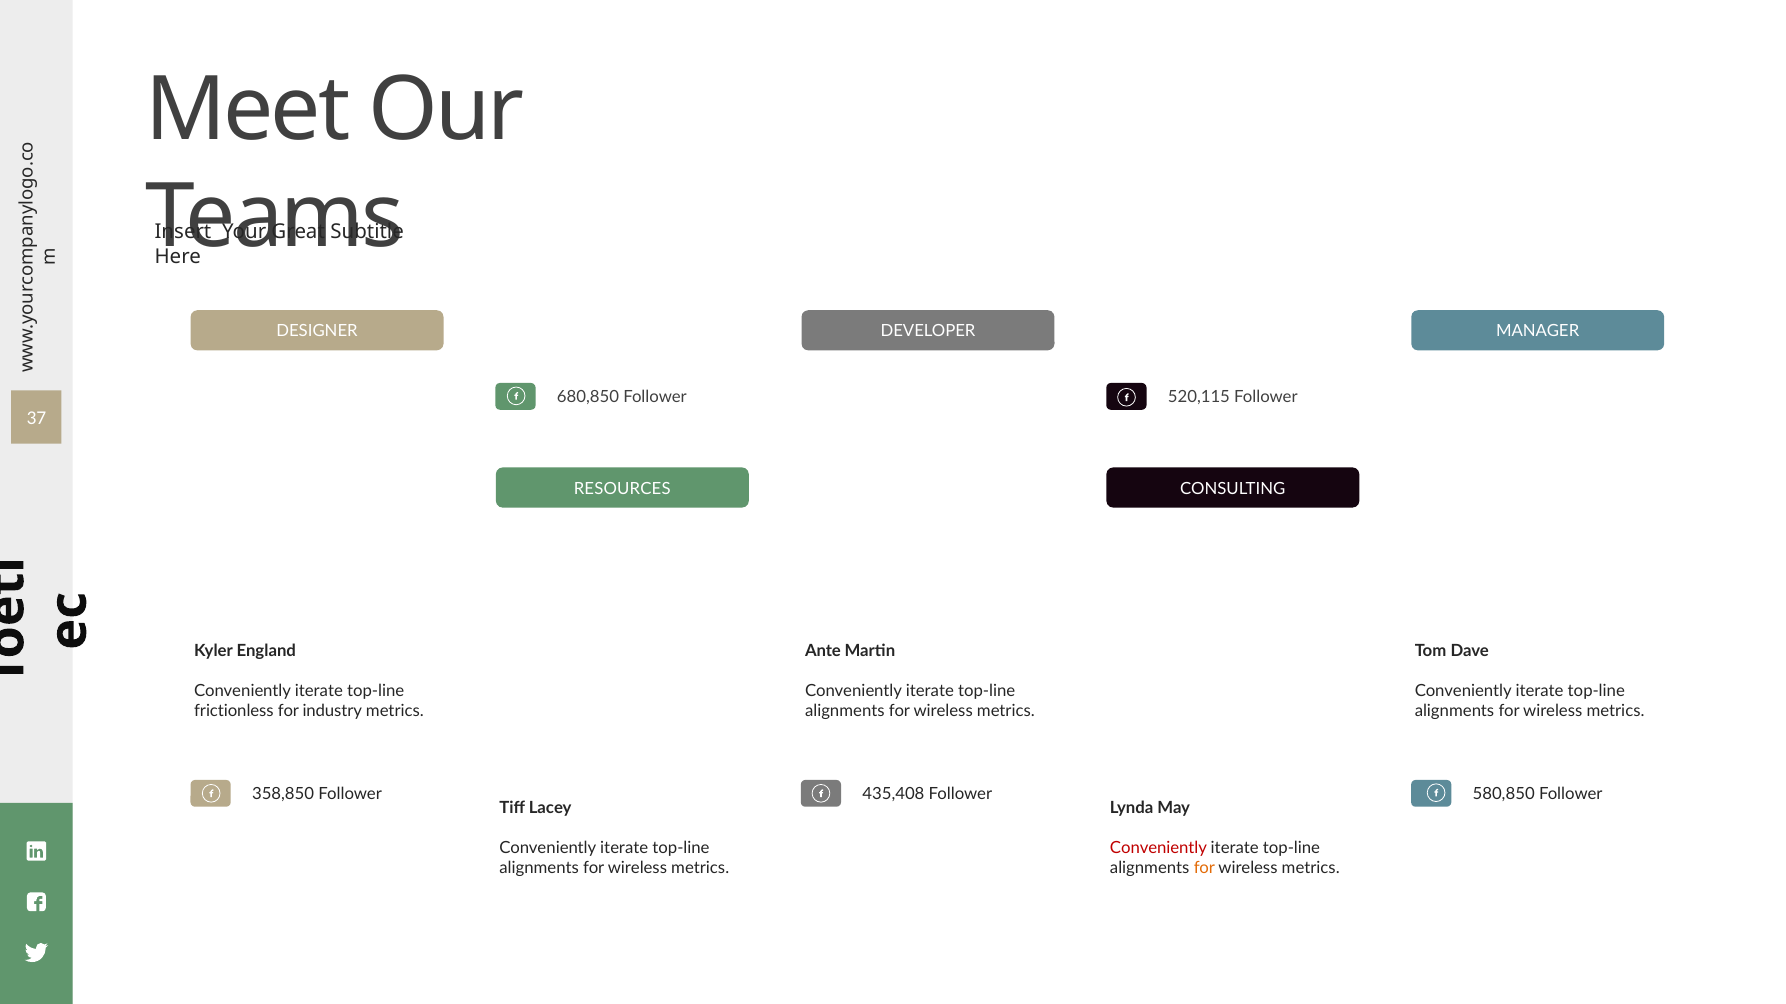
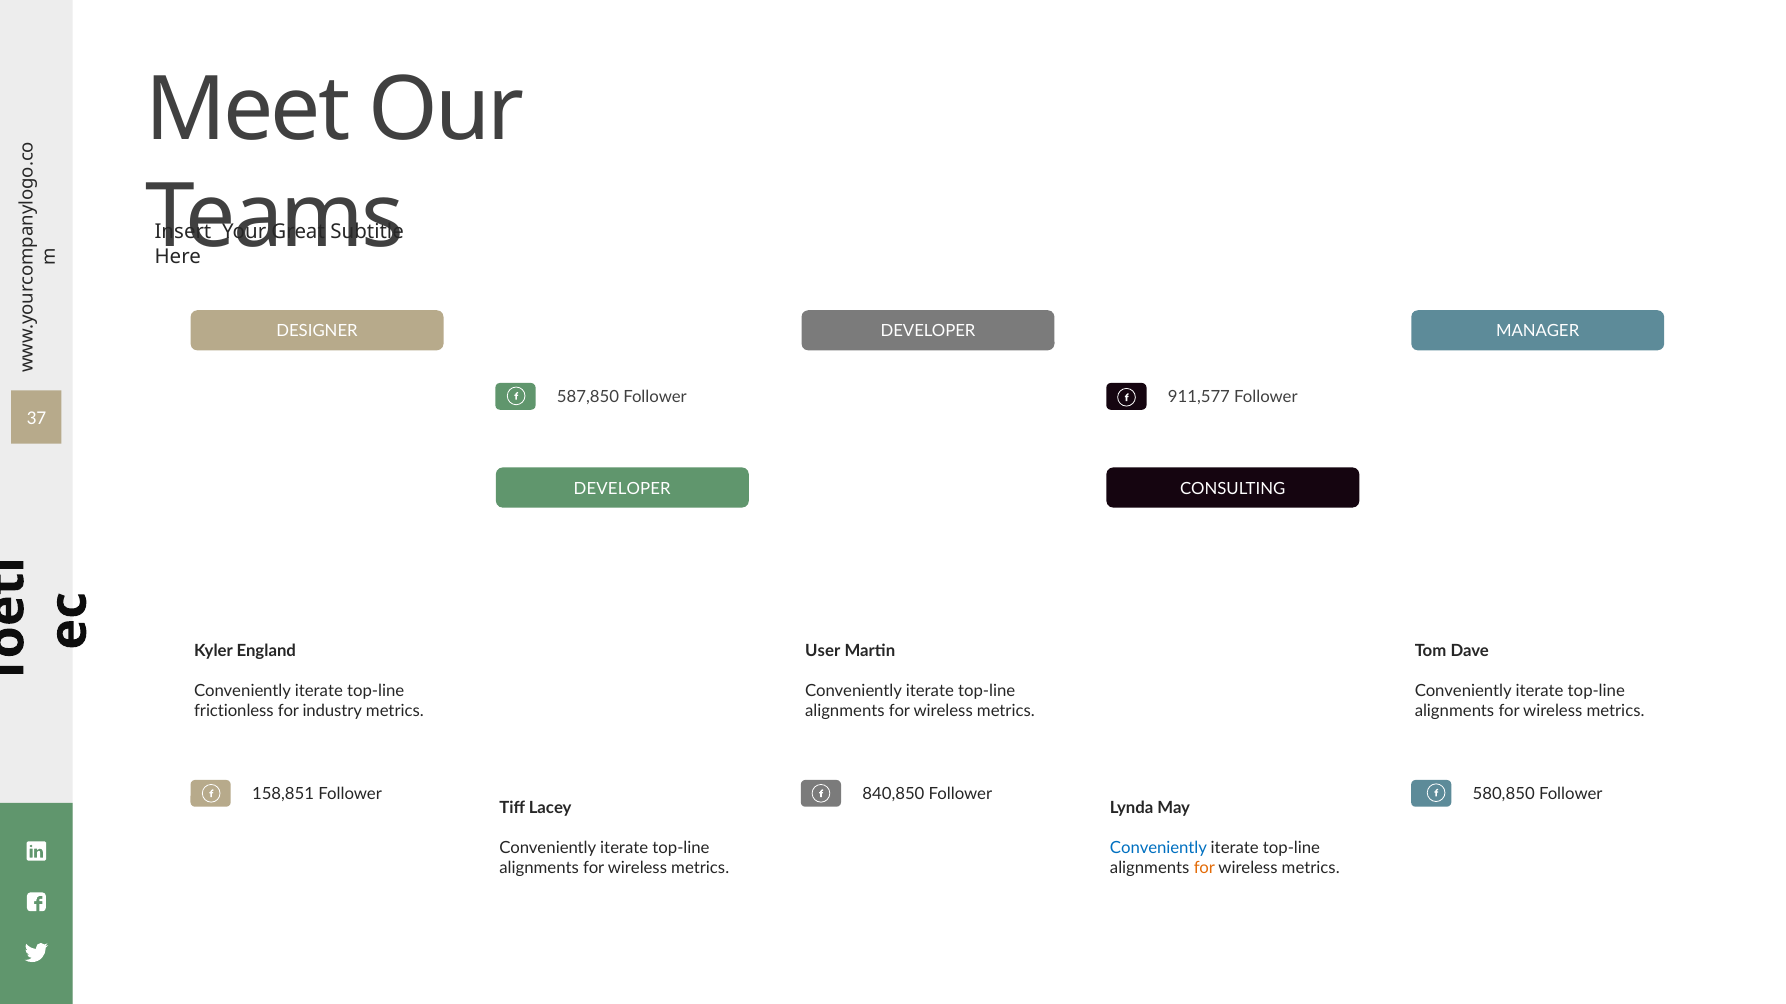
680,850: 680,850 -> 587,850
520,115: 520,115 -> 911,577
RESOURCES at (622, 489): RESOURCES -> DEVELOPER
Ante: Ante -> User
358,850: 358,850 -> 158,851
435,408: 435,408 -> 840,850
Conveniently at (1158, 849) colour: red -> blue
